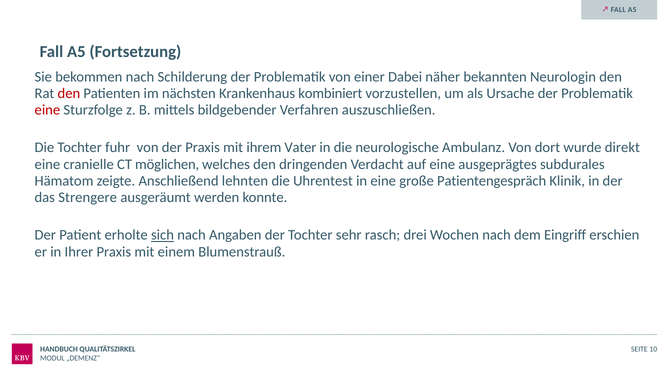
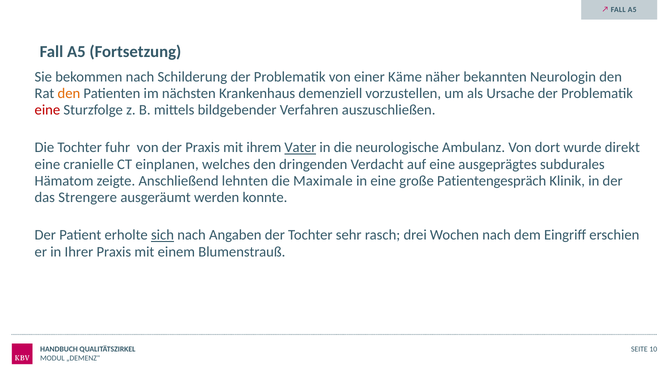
Dabei: Dabei -> Käme
den at (69, 93) colour: red -> orange
kombiniert: kombiniert -> demenziell
Vater underline: none -> present
möglichen: möglichen -> einplanen
Uhrentest: Uhrentest -> Maximale
